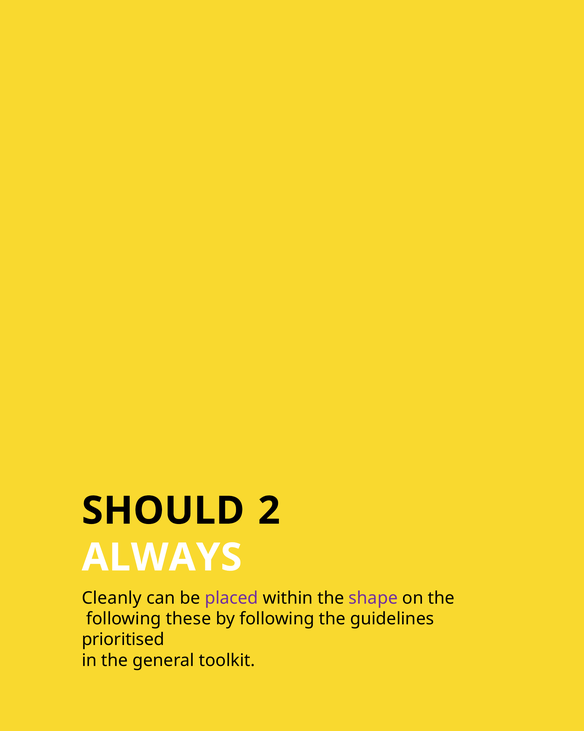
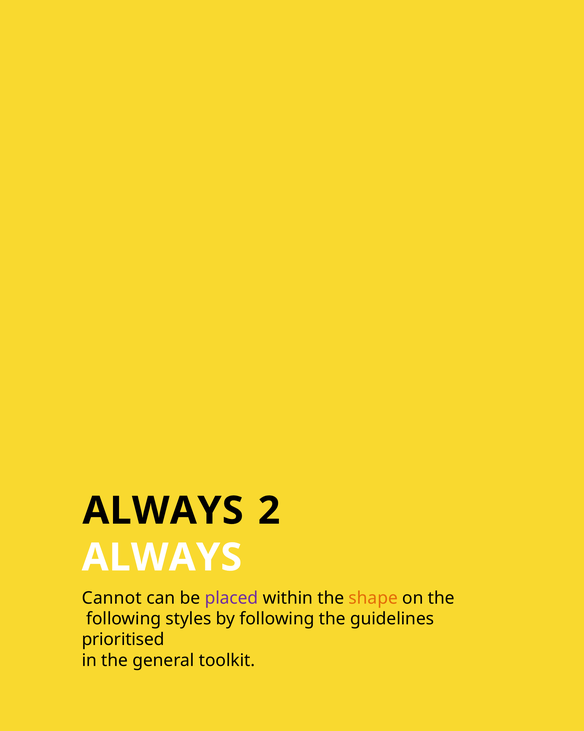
SHOULD at (163, 510): SHOULD -> ALWAYS
Cleanly: Cleanly -> Cannot
shape colour: purple -> orange
these: these -> styles
